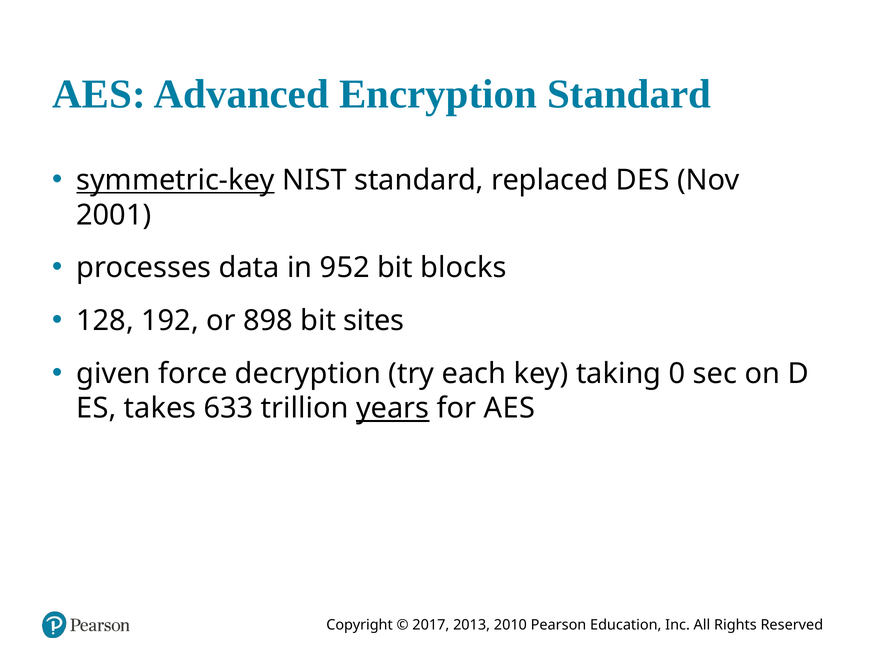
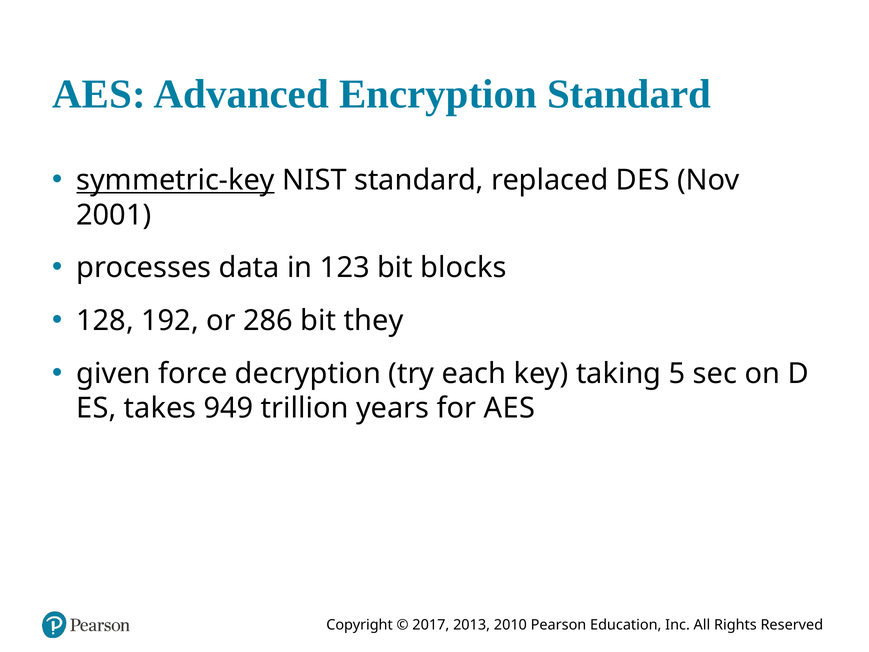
952: 952 -> 123
898: 898 -> 286
sites: sites -> they
0: 0 -> 5
633: 633 -> 949
years underline: present -> none
